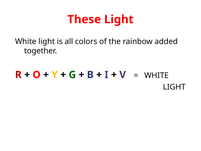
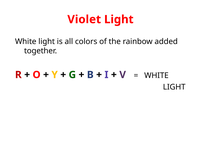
These: These -> Violet
